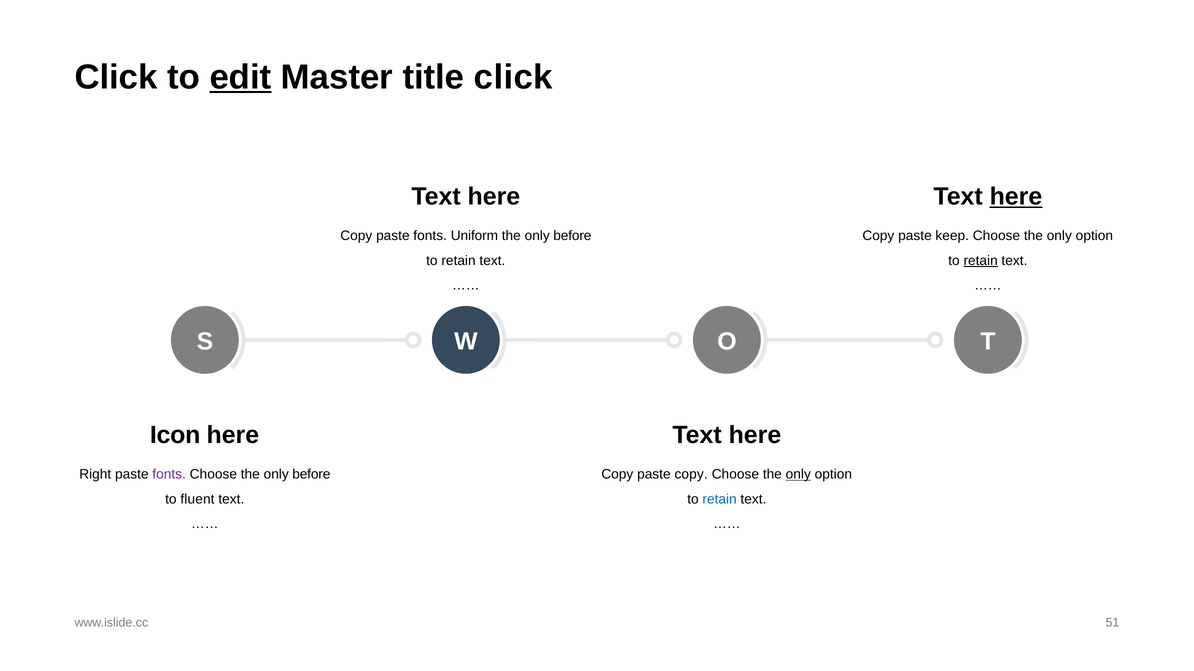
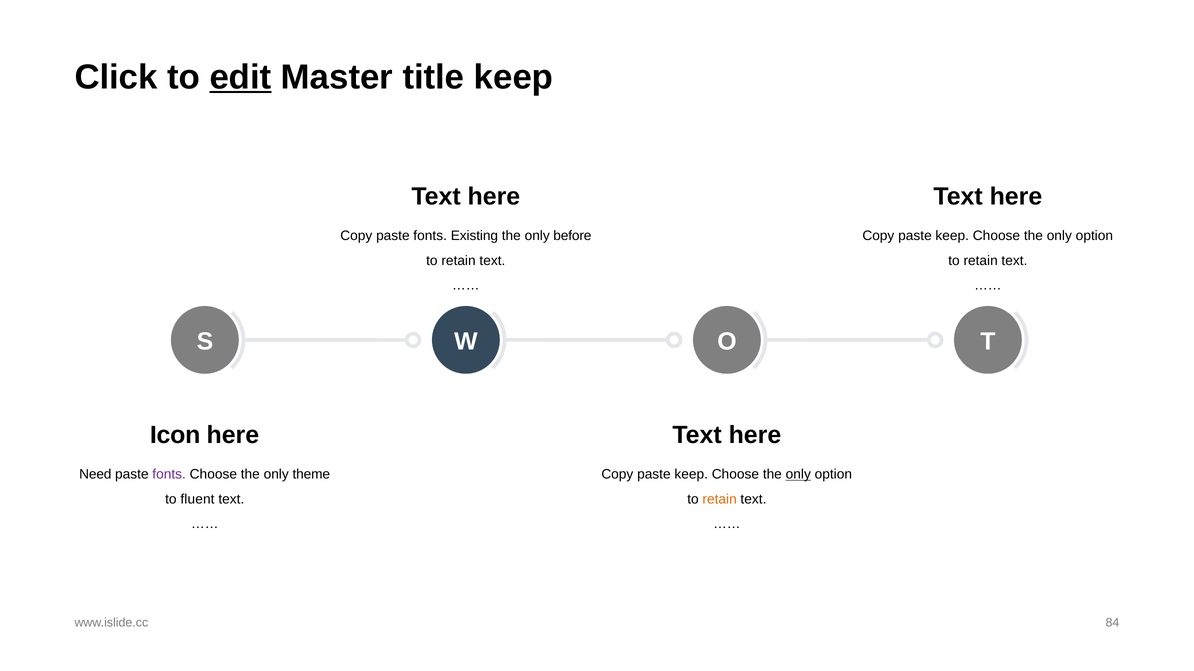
title click: click -> keep
here at (1016, 197) underline: present -> none
Uniform: Uniform -> Existing
retain at (981, 261) underline: present -> none
Right: Right -> Need
Choose the only before: before -> theme
copy at (691, 475): copy -> keep
retain at (720, 499) colour: blue -> orange
51: 51 -> 84
